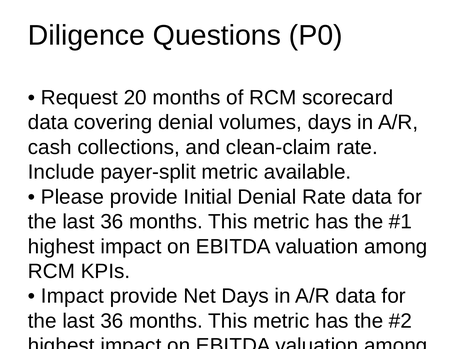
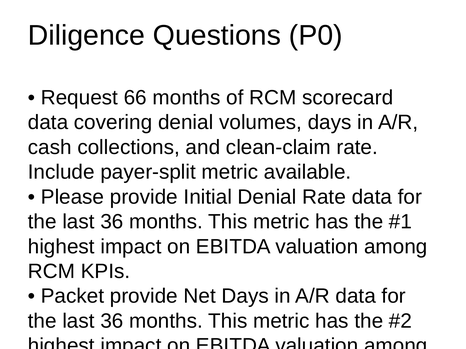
20: 20 -> 66
Impact at (72, 297): Impact -> Packet
